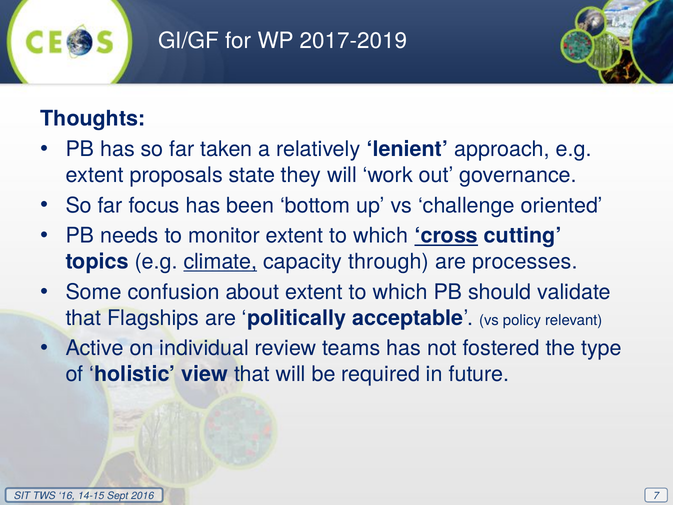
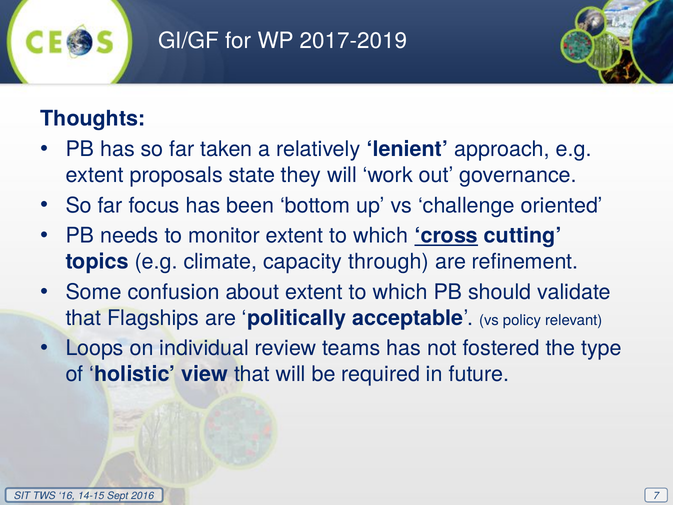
climate underline: present -> none
processes: processes -> refinement
Active: Active -> Loops
